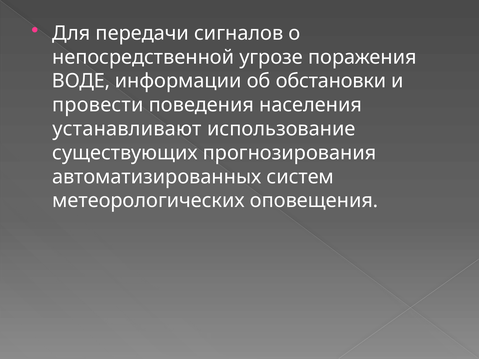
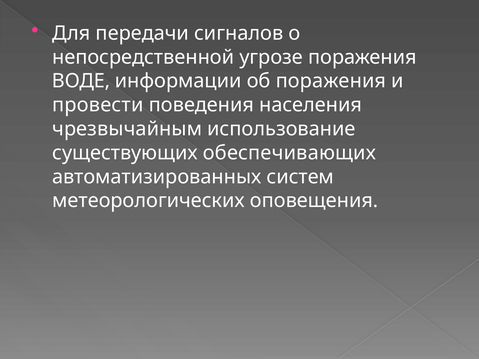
об обстановки: обстановки -> поражения
устанавливают: устанавливают -> чрезвычайным
прогнозирования: прогнозирования -> обеспечивающих
